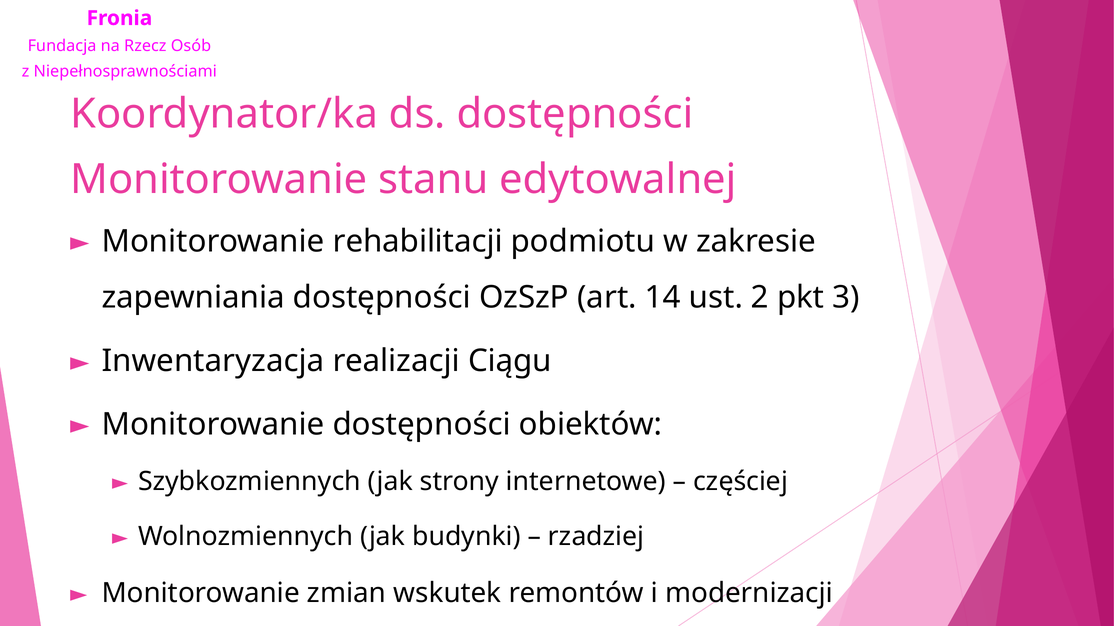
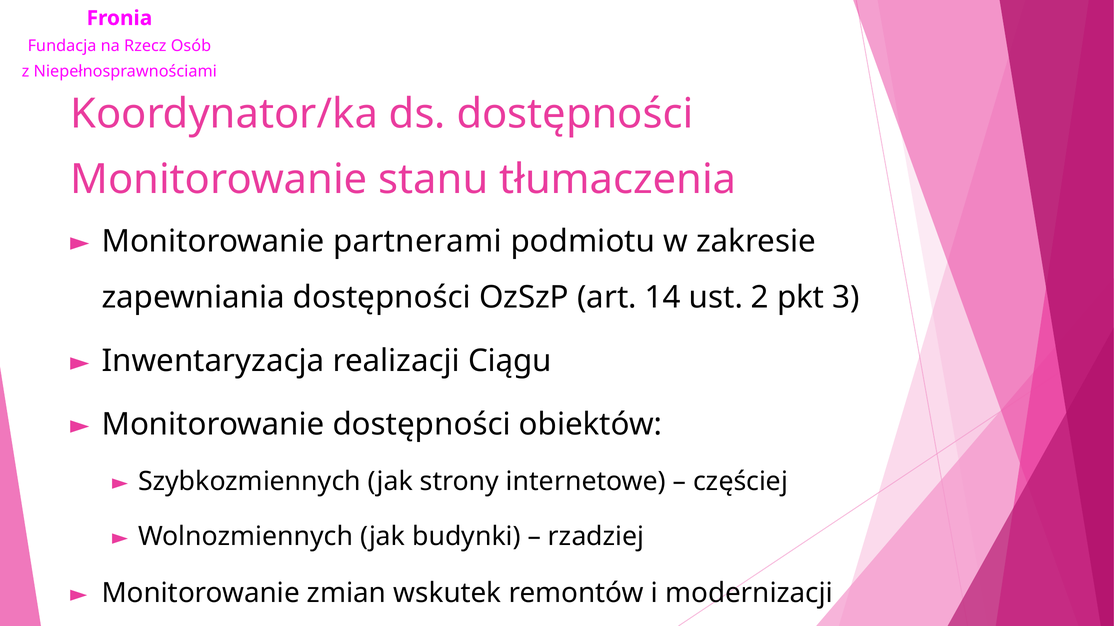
edytowalnej: edytowalnej -> tłumaczenia
rehabilitacji: rehabilitacji -> partnerami
